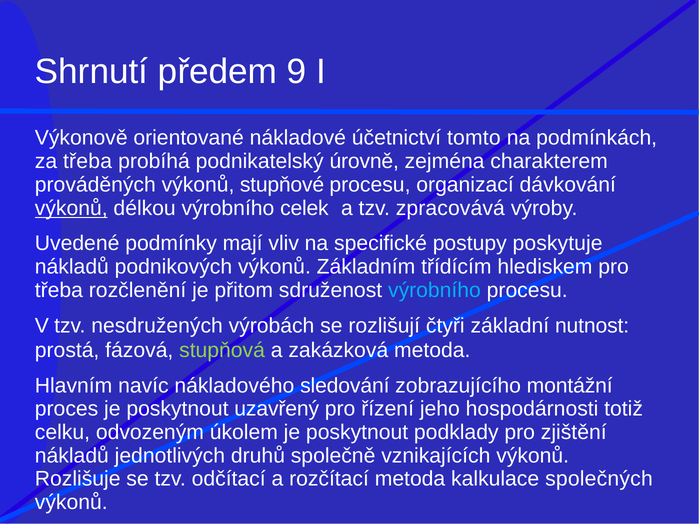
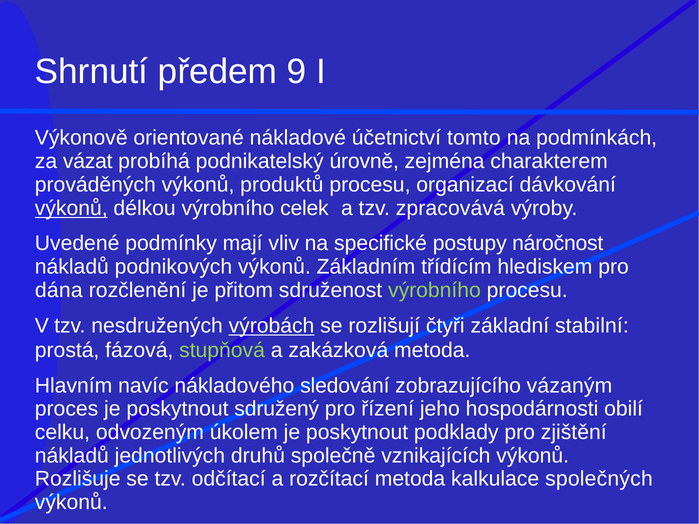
za třeba: třeba -> vázat
stupňové: stupňové -> produktů
poskytuje: poskytuje -> náročnost
třeba at (59, 291): třeba -> dána
výrobního at (434, 291) colour: light blue -> light green
výrobách underline: none -> present
nutnost: nutnost -> stabilní
montážní: montážní -> vázaným
uzavřený: uzavřený -> sdružený
totiž: totiž -> obilí
